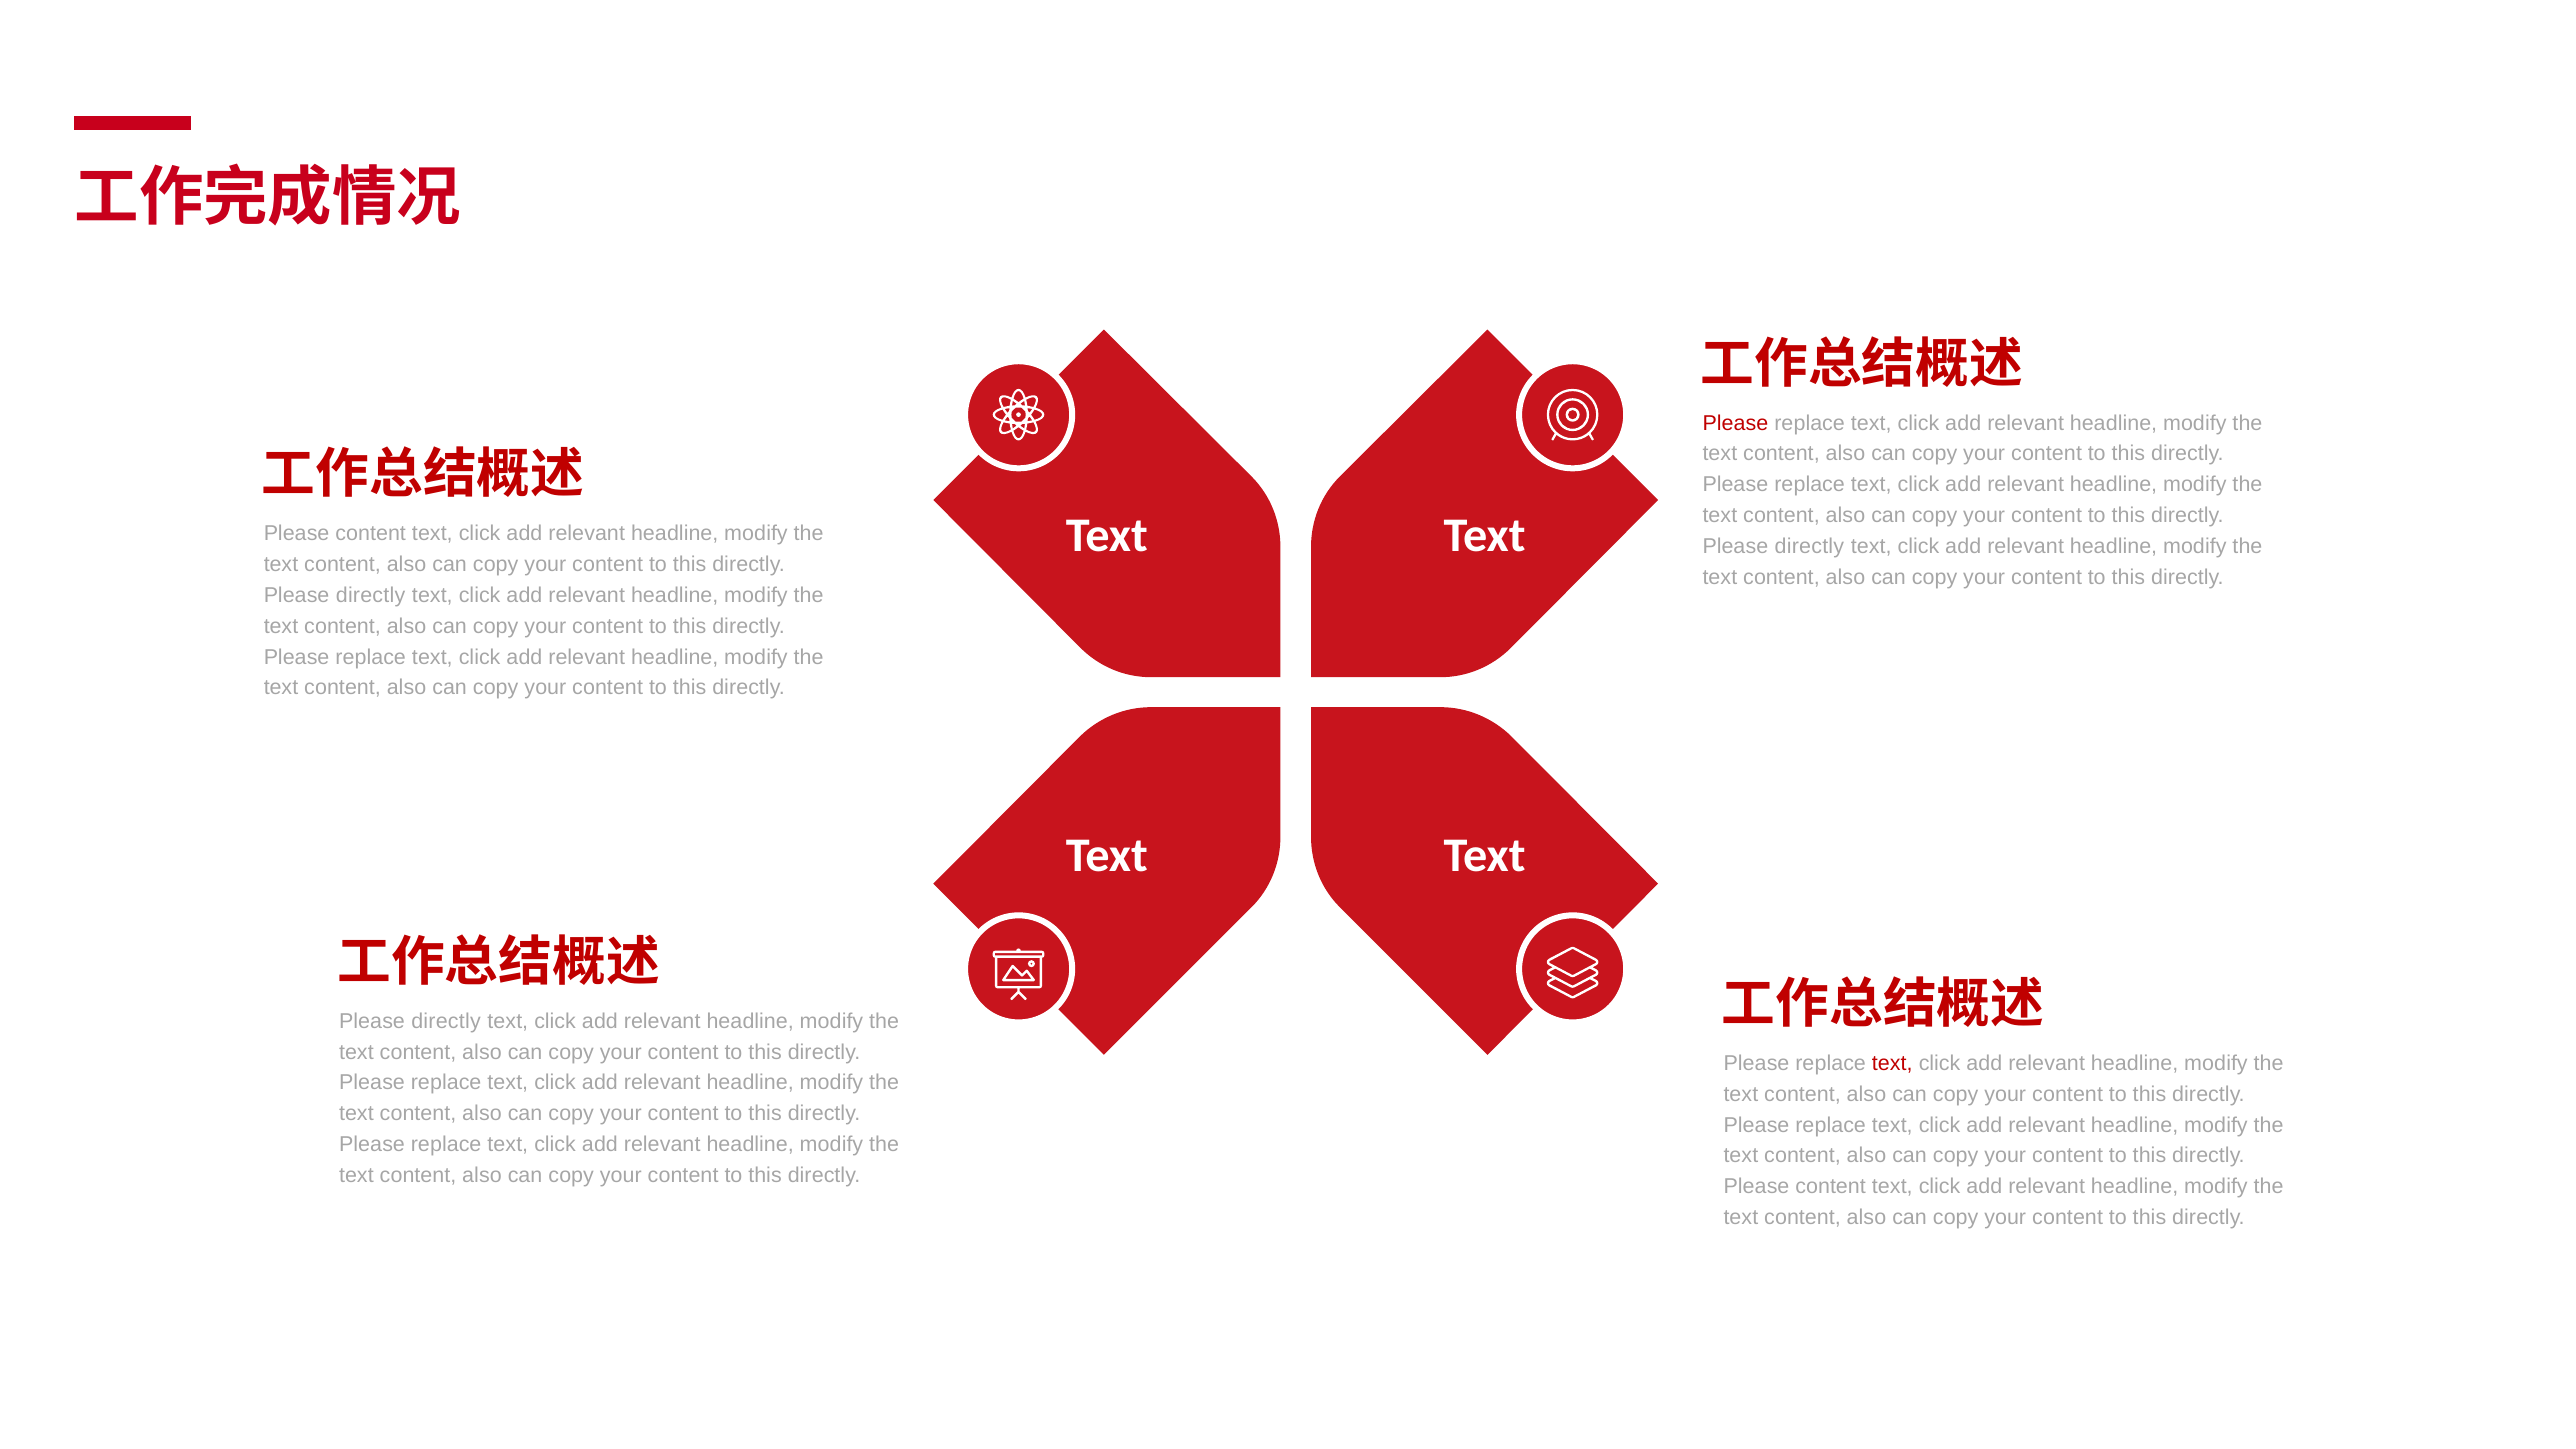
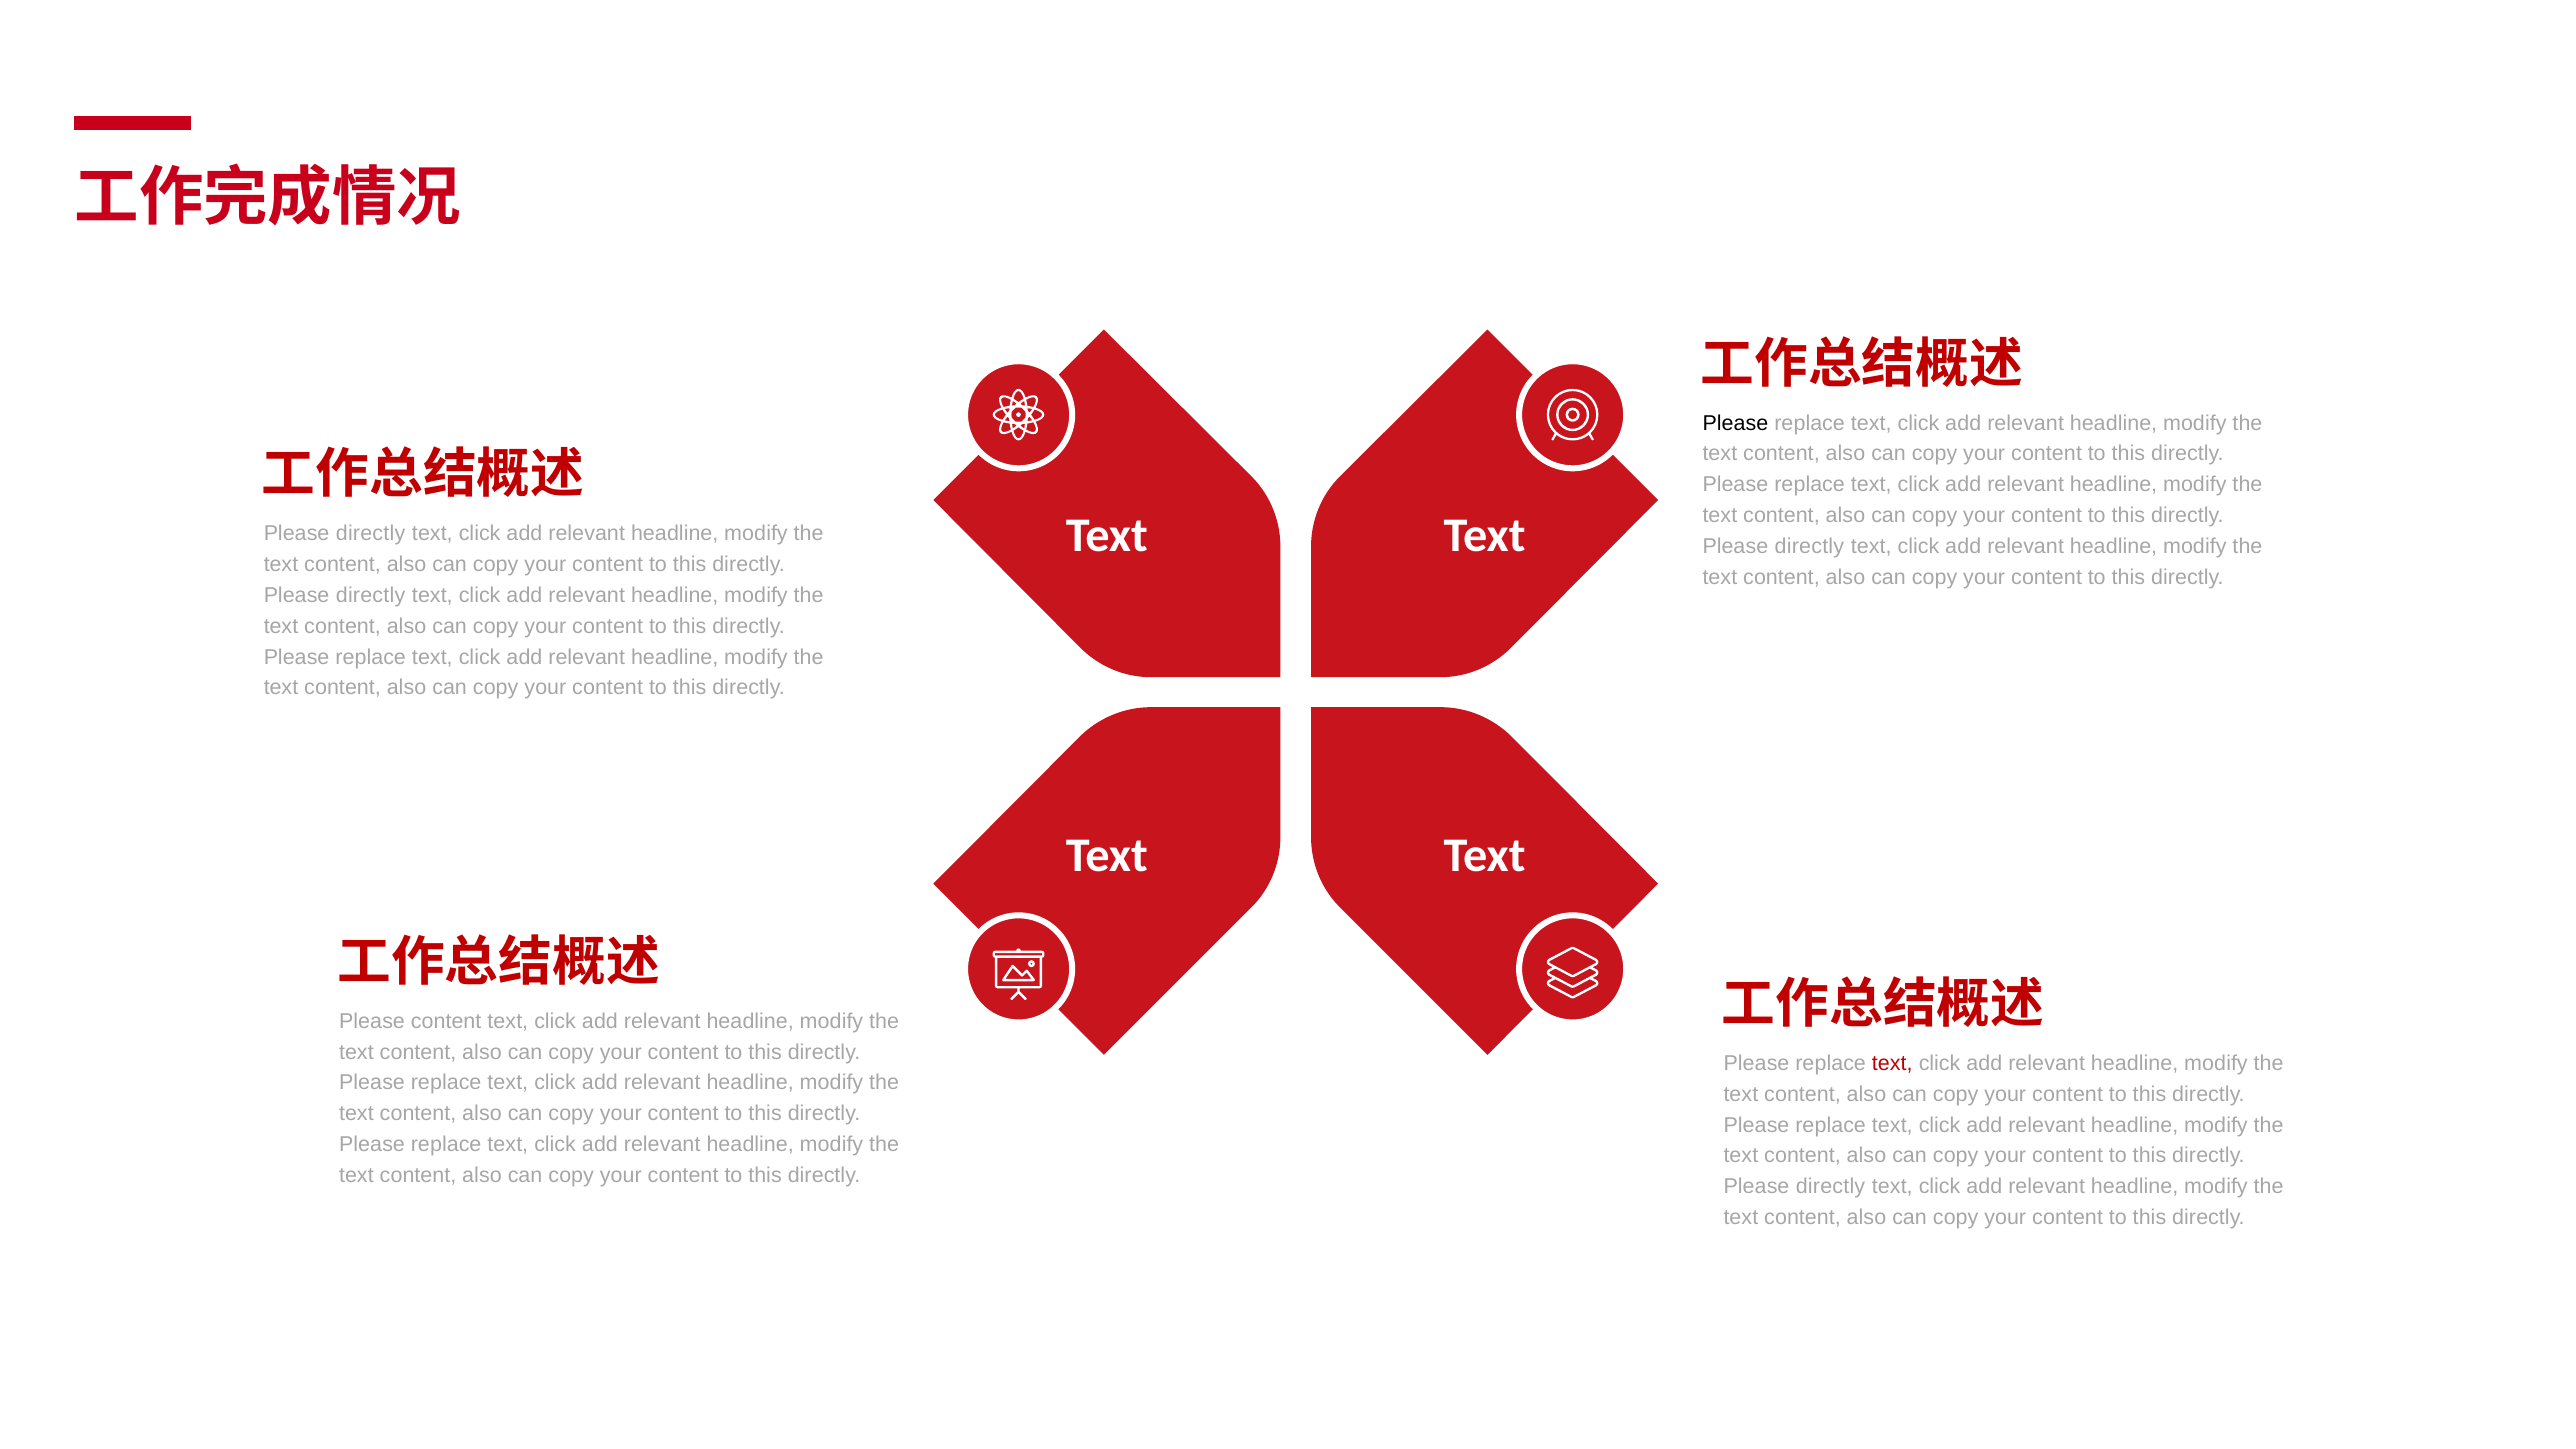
Please at (1735, 423) colour: red -> black
content at (371, 534): content -> directly
directly at (446, 1021): directly -> content
content at (1831, 1187): content -> directly
